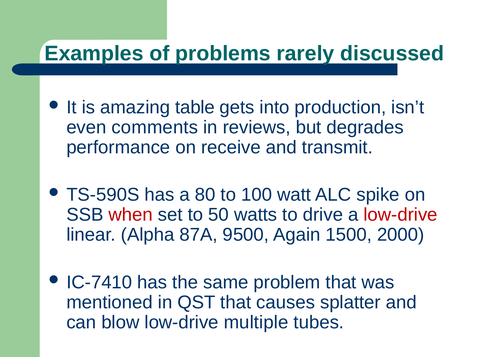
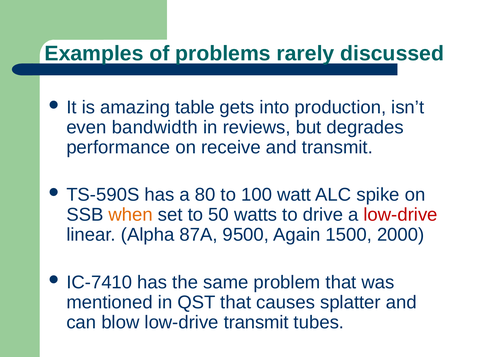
comments: comments -> bandwidth
when colour: red -> orange
low-drive multiple: multiple -> transmit
